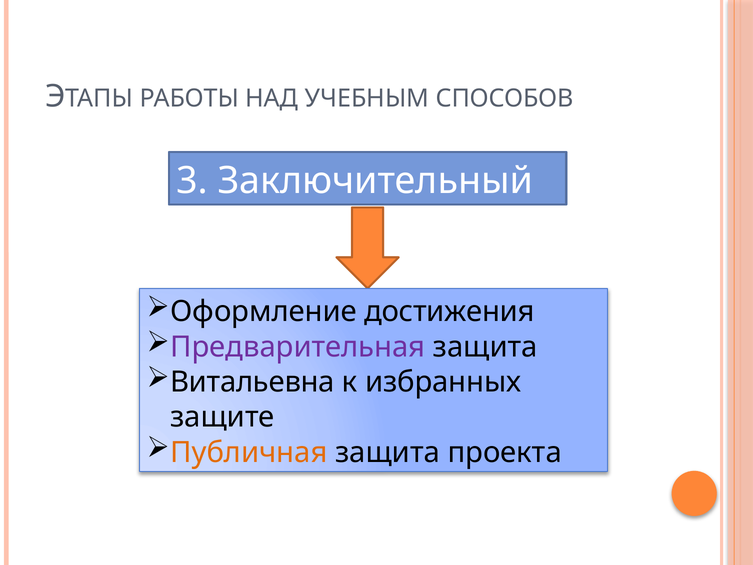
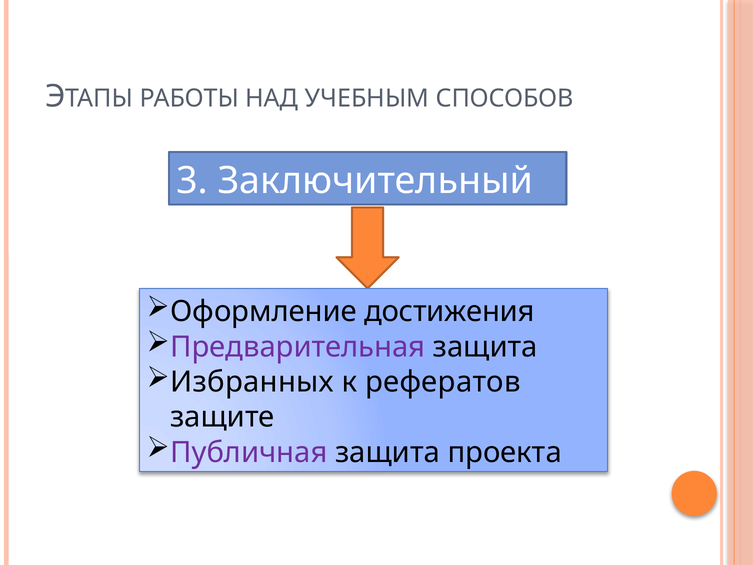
Витальевна: Витальевна -> Избранных
избранных: избранных -> рефератов
Публичная colour: orange -> purple
